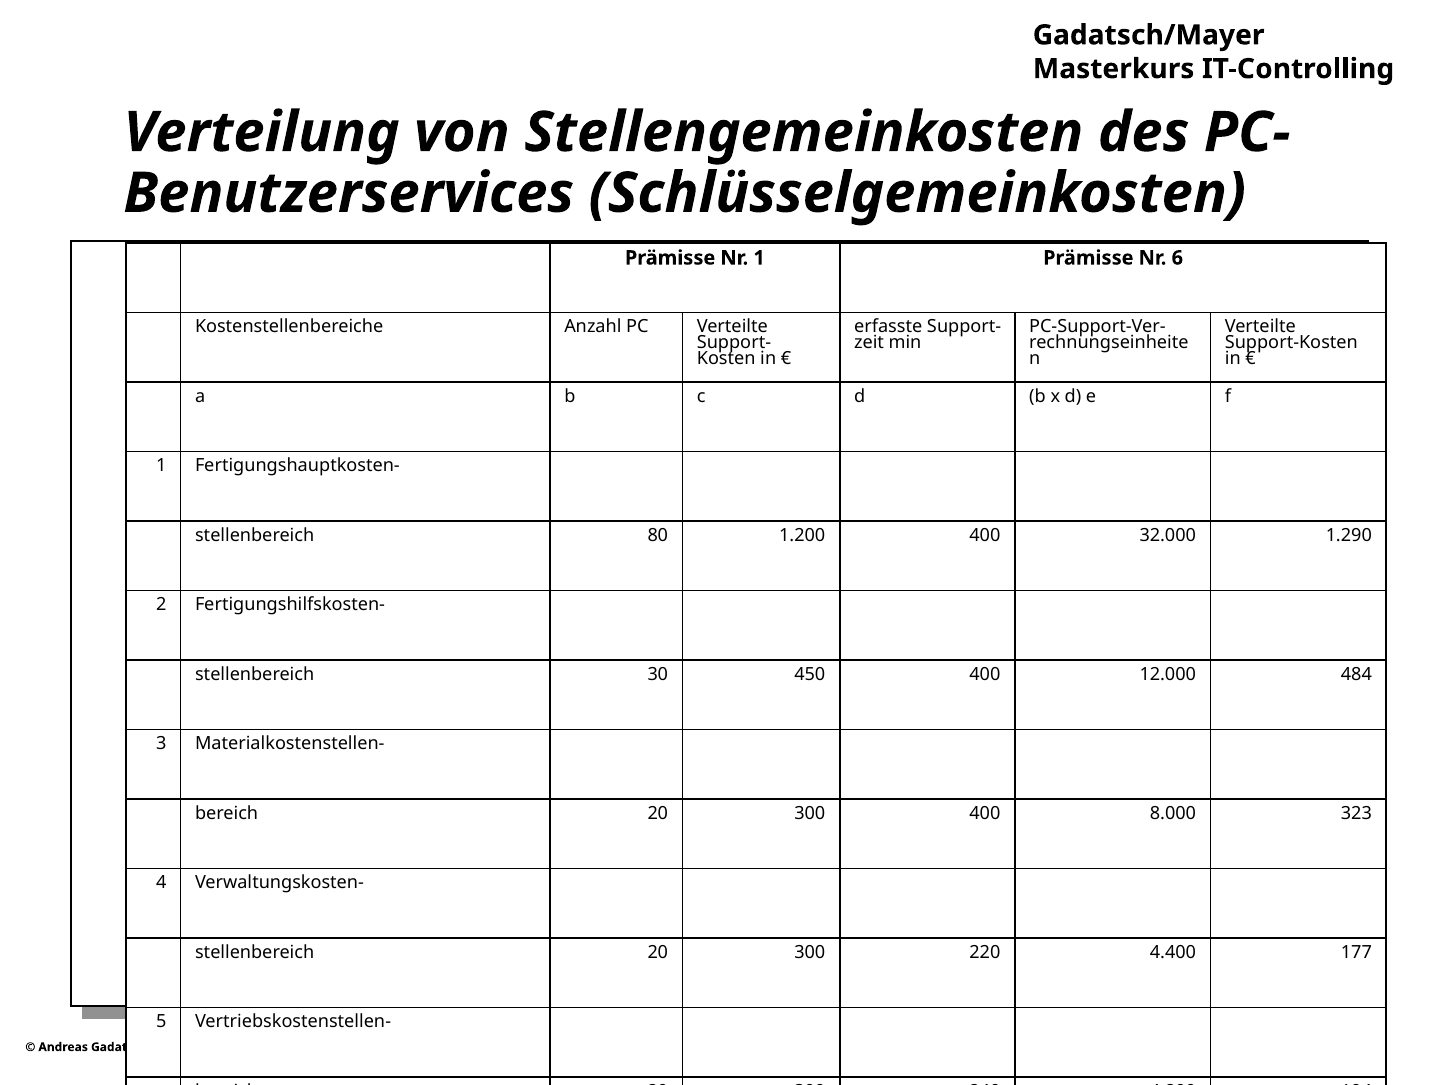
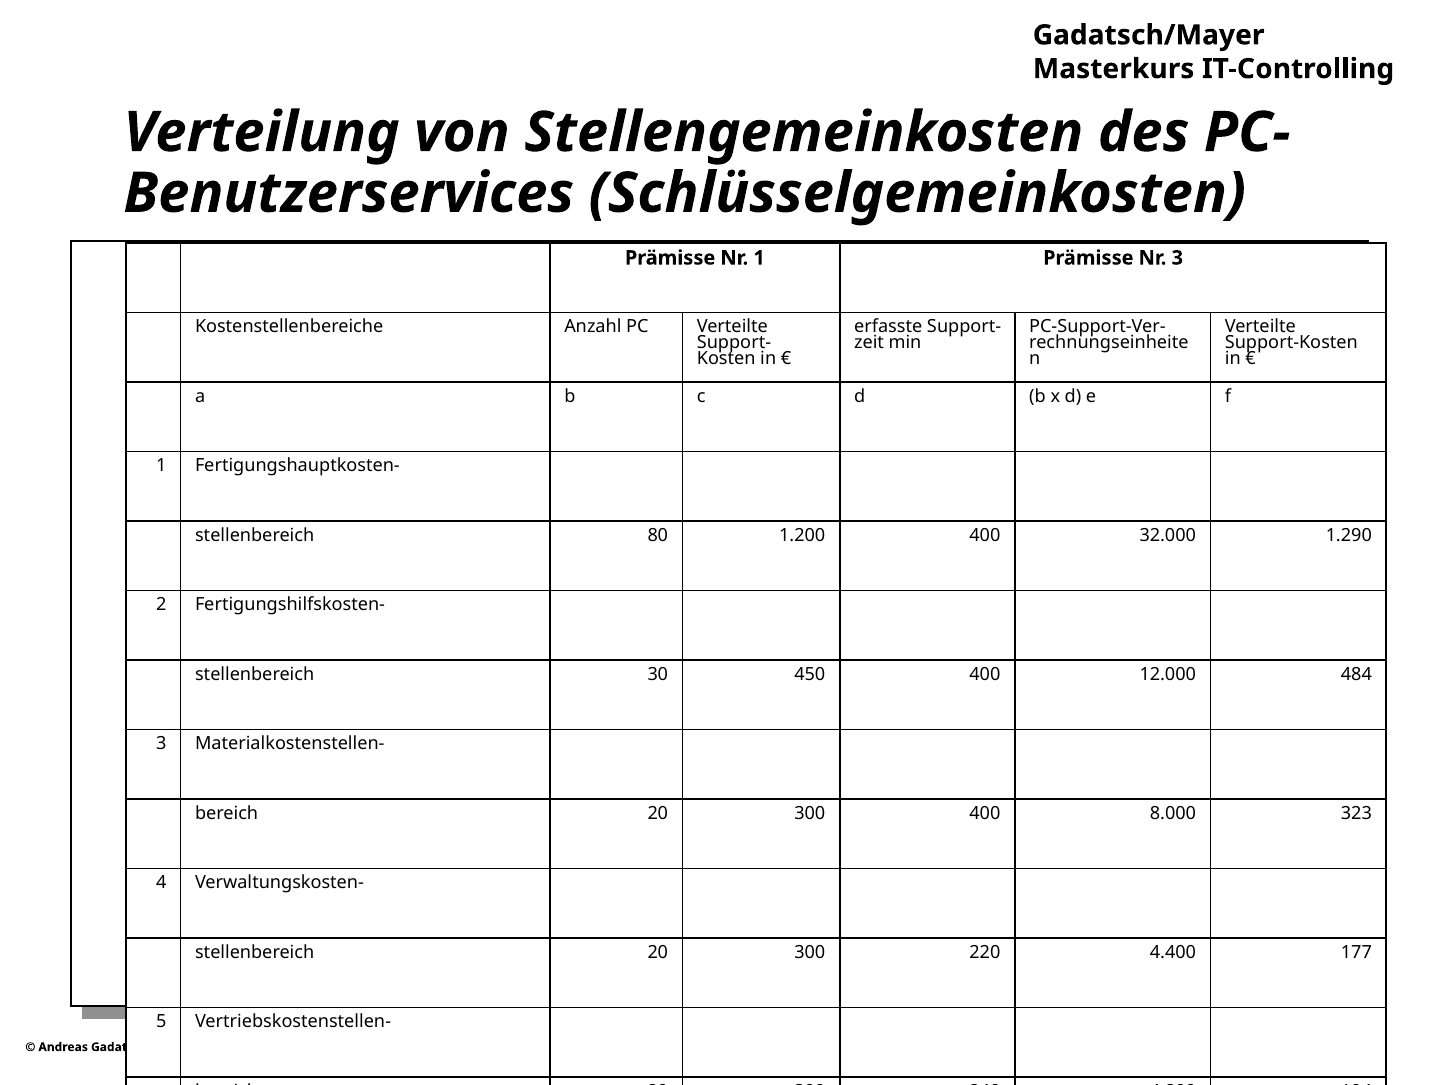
Nr 6: 6 -> 3
